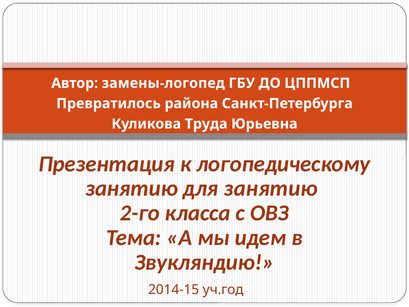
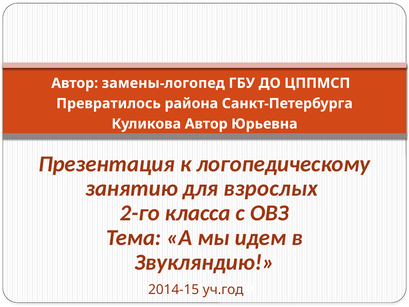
Куликова Труда: Труда -> Автор
для занятию: занятию -> взрослых
